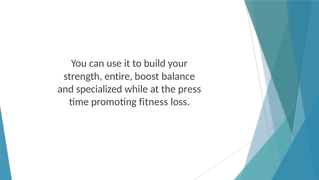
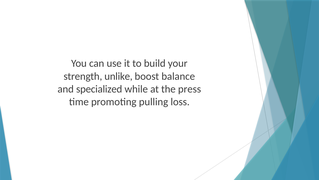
entire: entire -> unlike
fitness: fitness -> pulling
